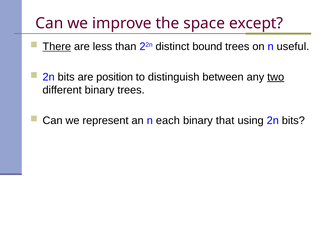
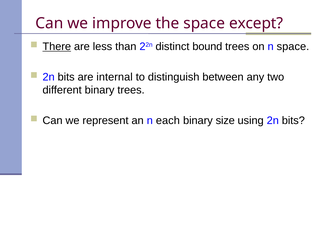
n useful: useful -> space
position: position -> internal
two underline: present -> none
that: that -> size
